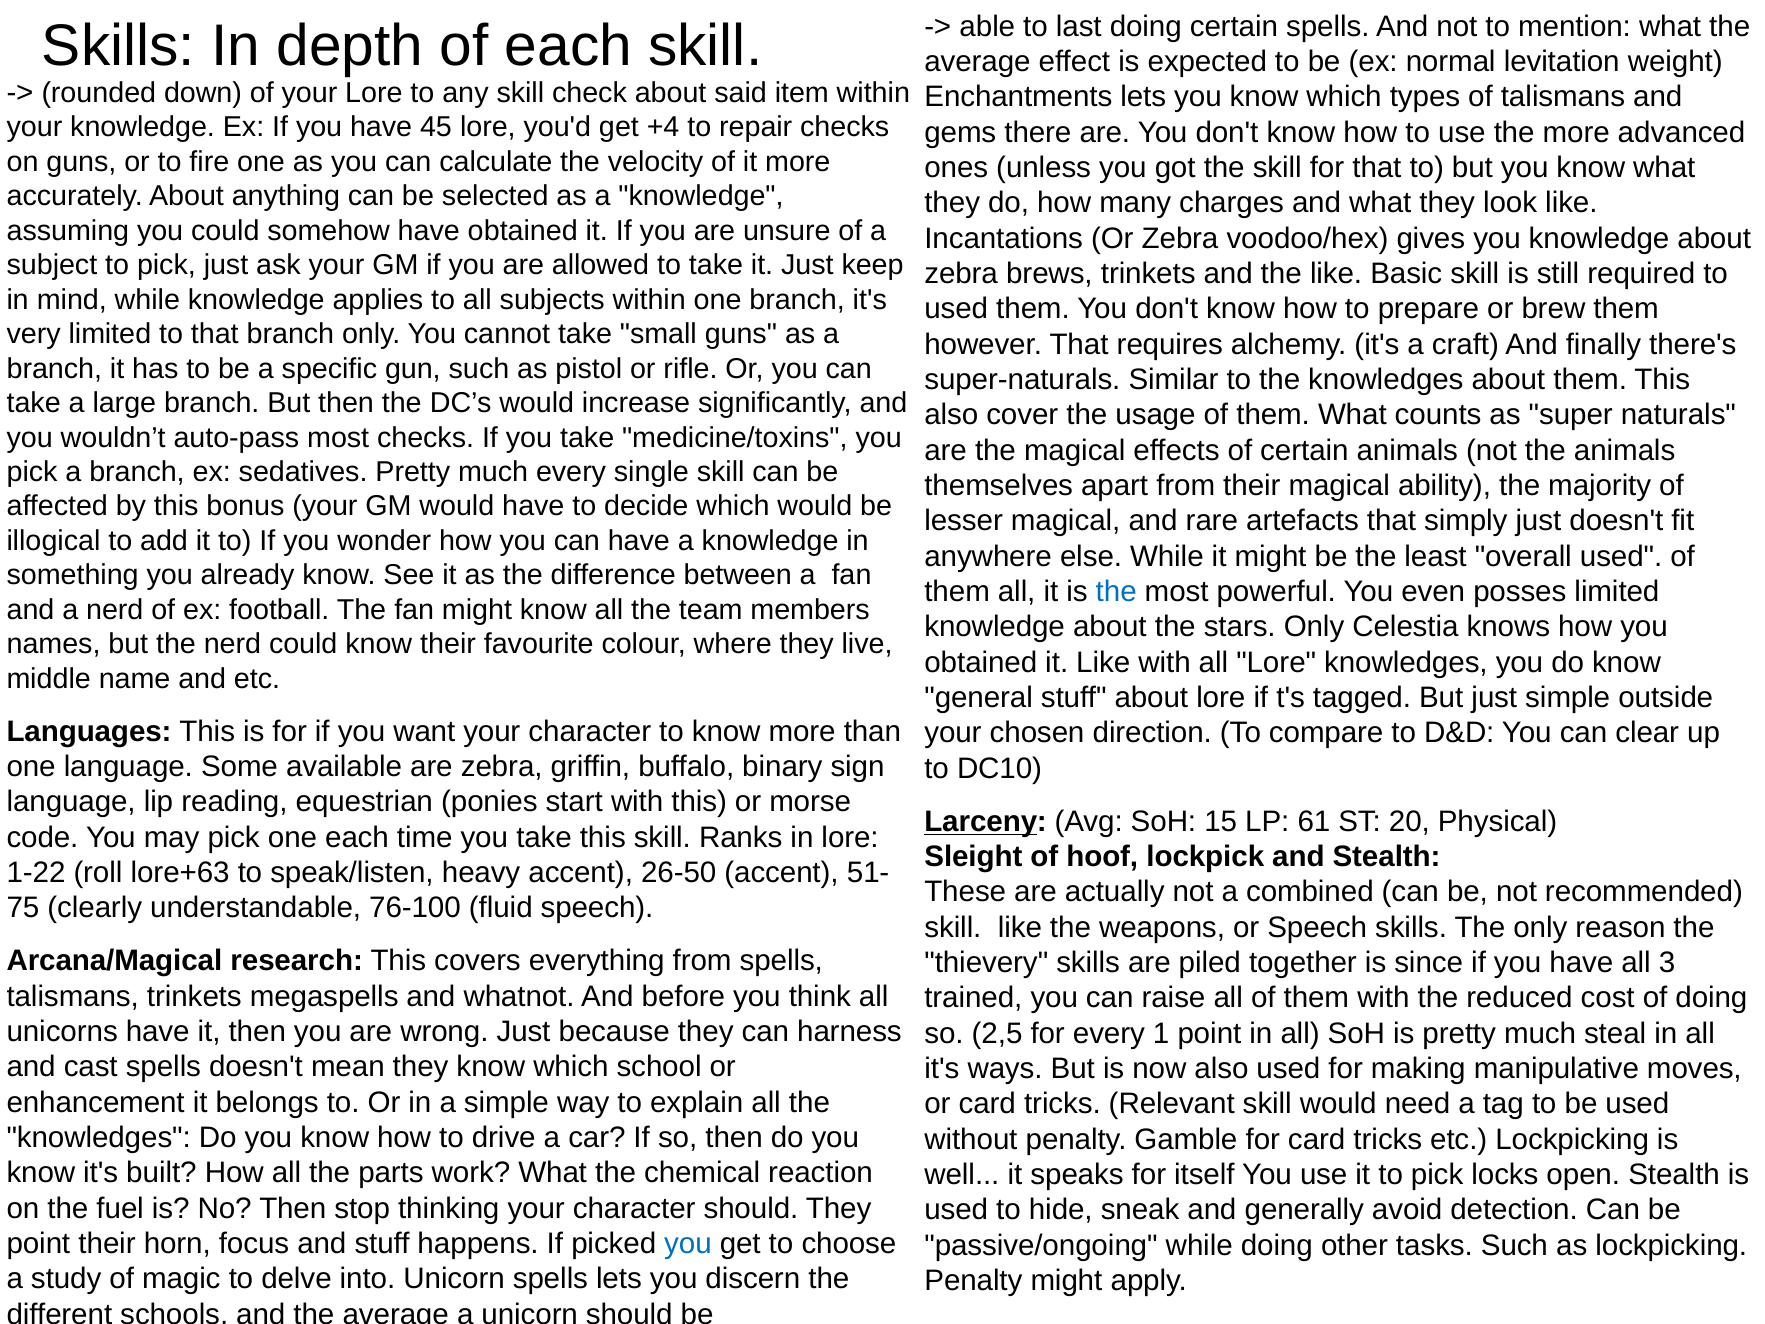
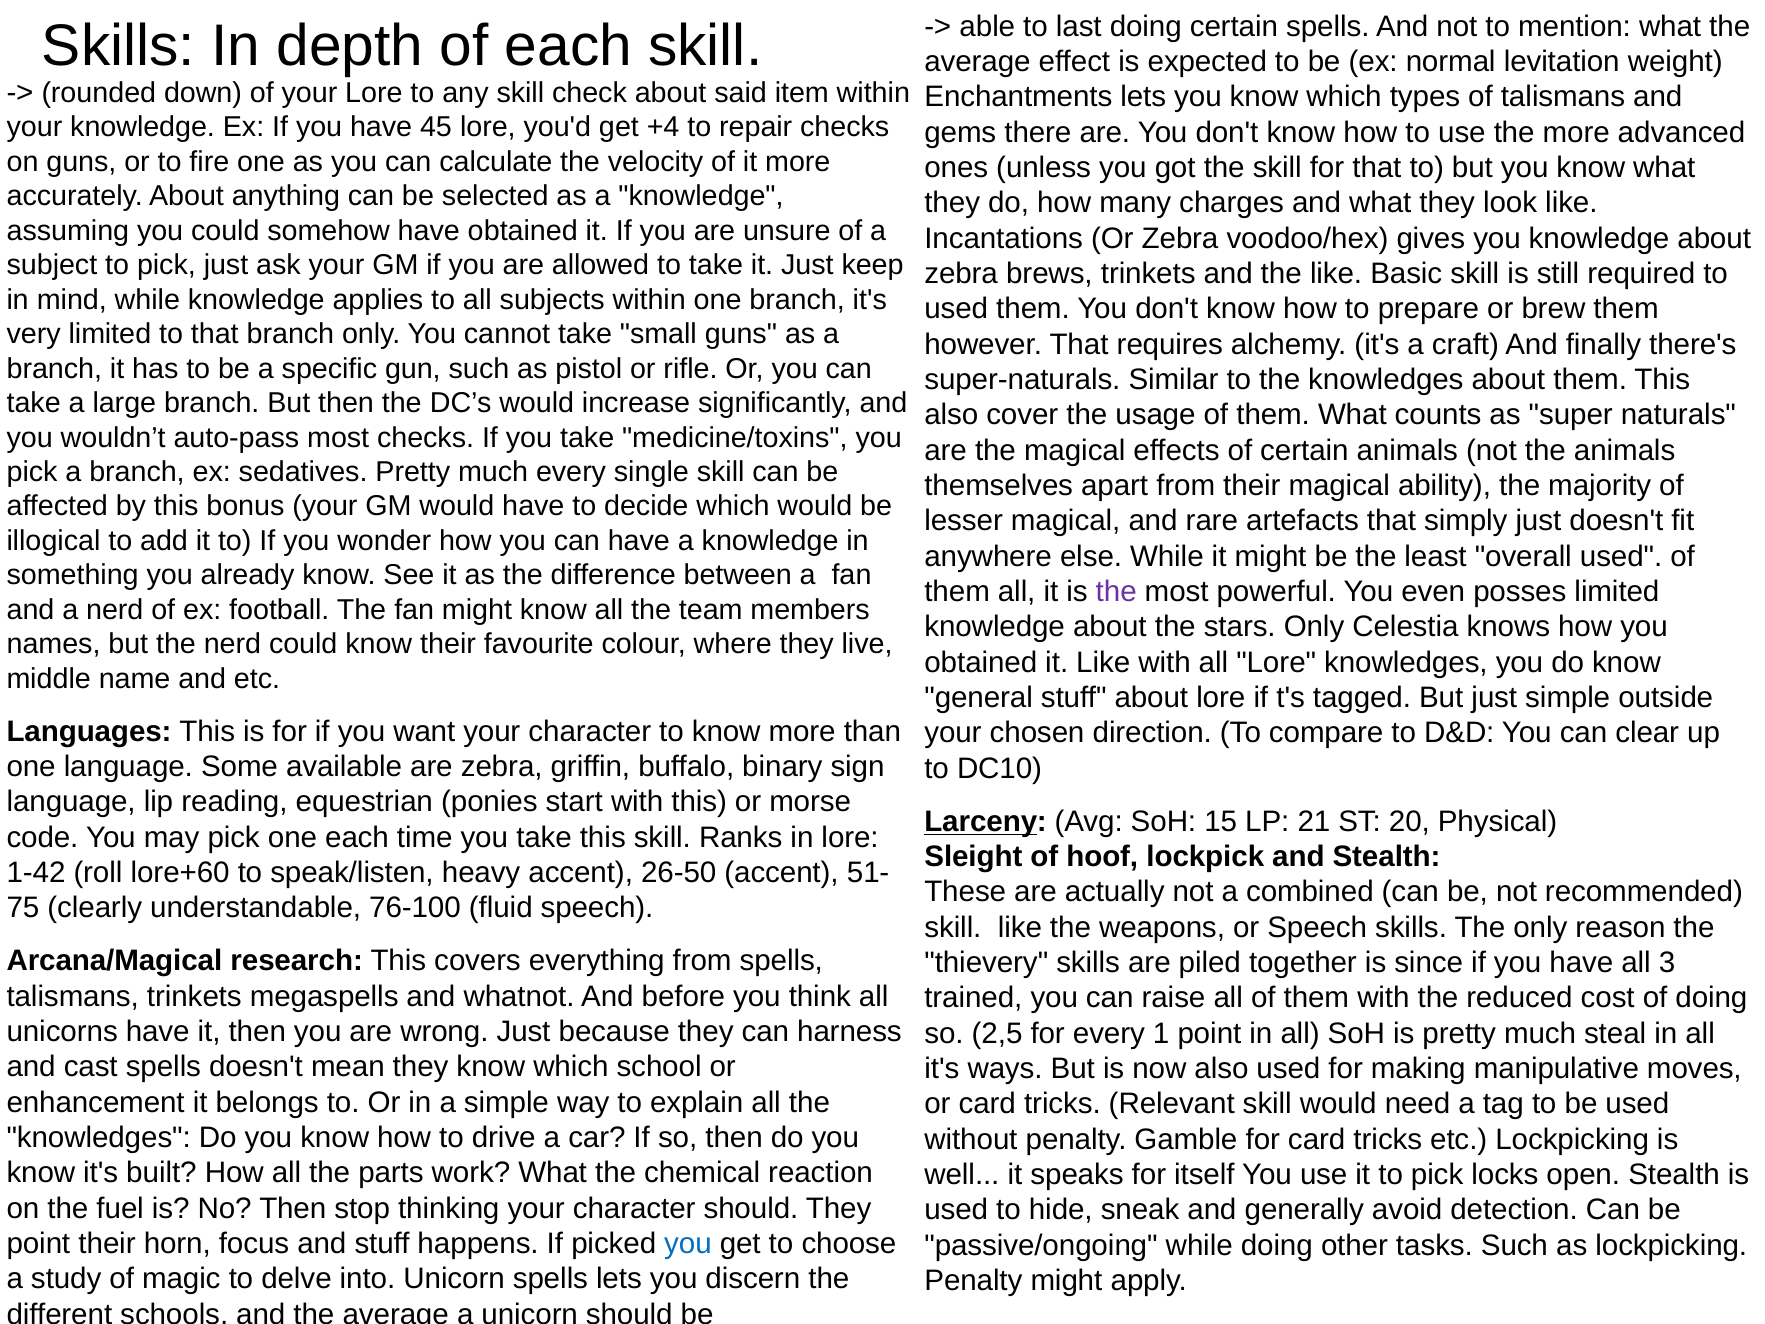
the at (1116, 592) colour: blue -> purple
61: 61 -> 21
1-22: 1-22 -> 1-42
lore+63: lore+63 -> lore+60
